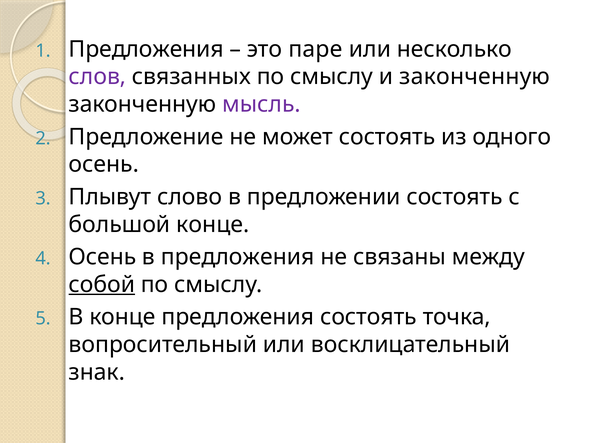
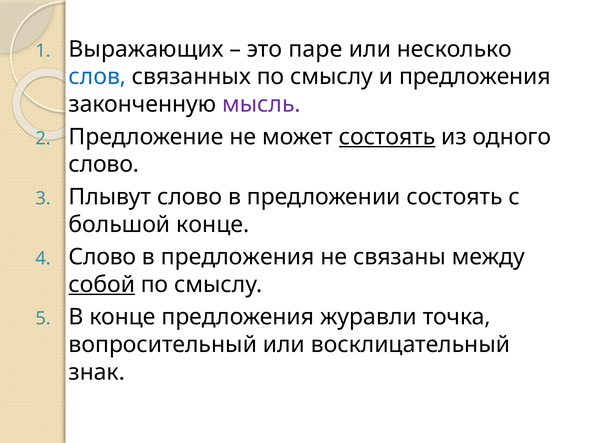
Предложения at (146, 49): Предложения -> Выражающих
слов colour: purple -> blue
и законченную: законченную -> предложения
состоять at (387, 137) underline: none -> present
осень at (104, 164): осень -> слово
Осень at (102, 257): Осень -> Слово
предложения состоять: состоять -> журавли
